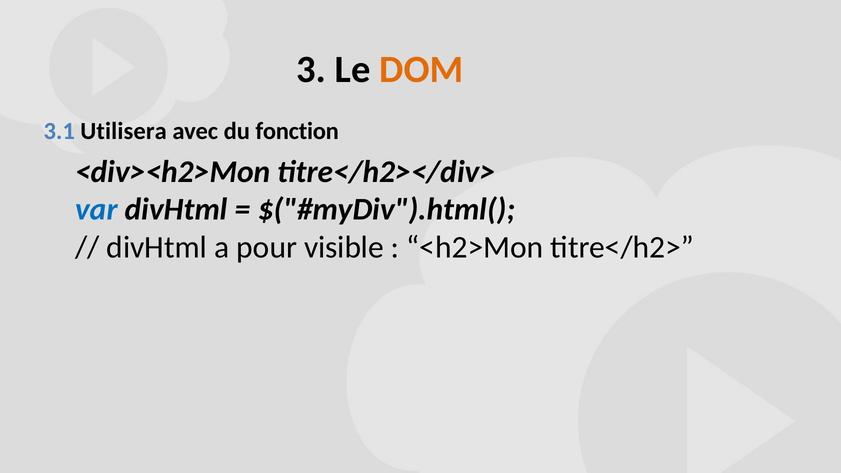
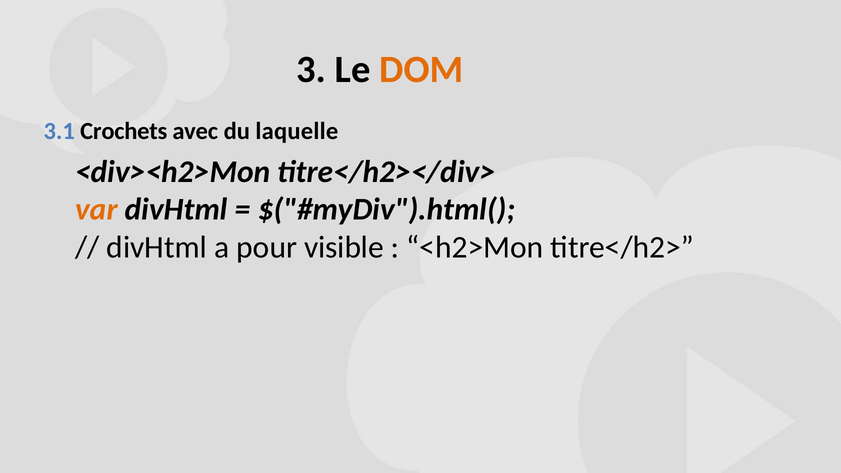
Utilisera: Utilisera -> Crochets
fonction: fonction -> laquelle
var colour: blue -> orange
